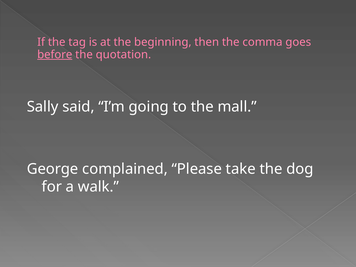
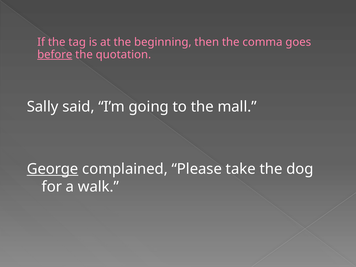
George underline: none -> present
